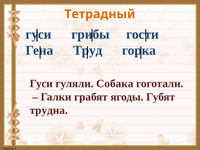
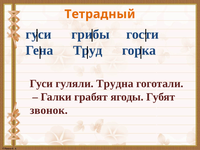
Собака: Собака -> Трудна
трудна: трудна -> звонок
